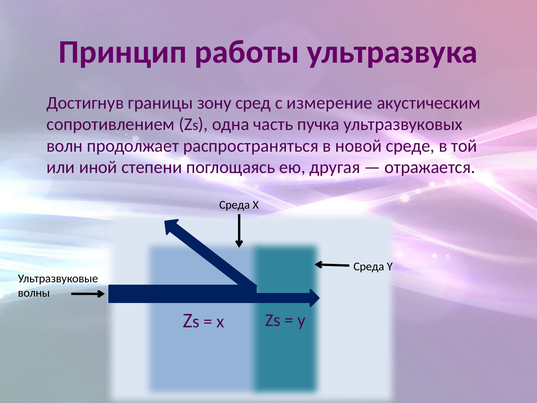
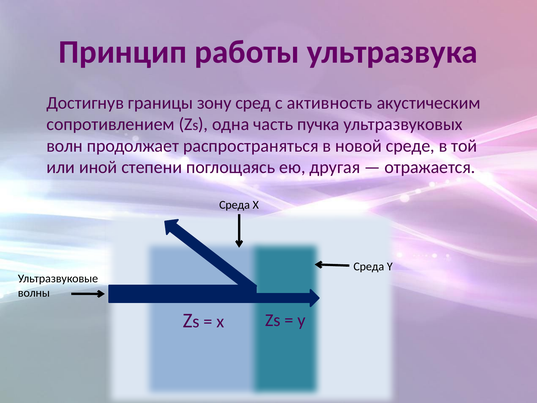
измерение: измерение -> активность
